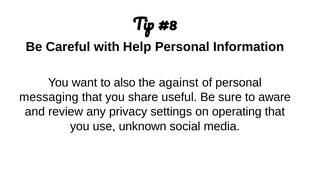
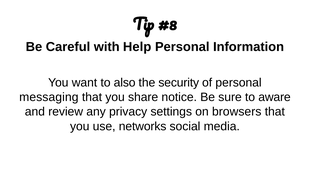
against: against -> security
useful: useful -> notice
operating: operating -> browsers
unknown: unknown -> networks
